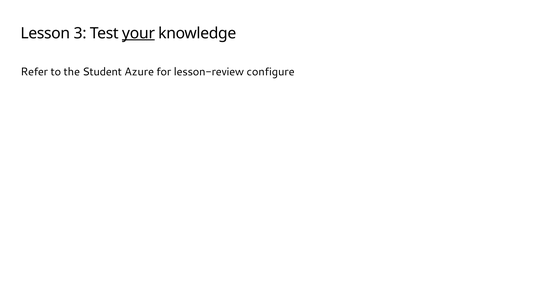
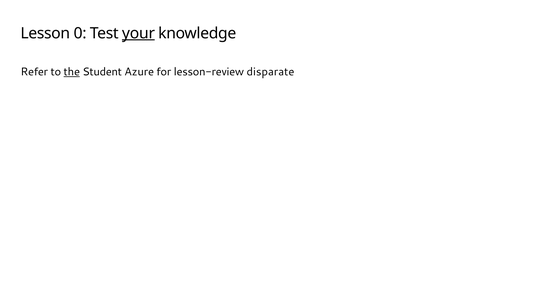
3: 3 -> 0
the underline: none -> present
configure: configure -> disparate
